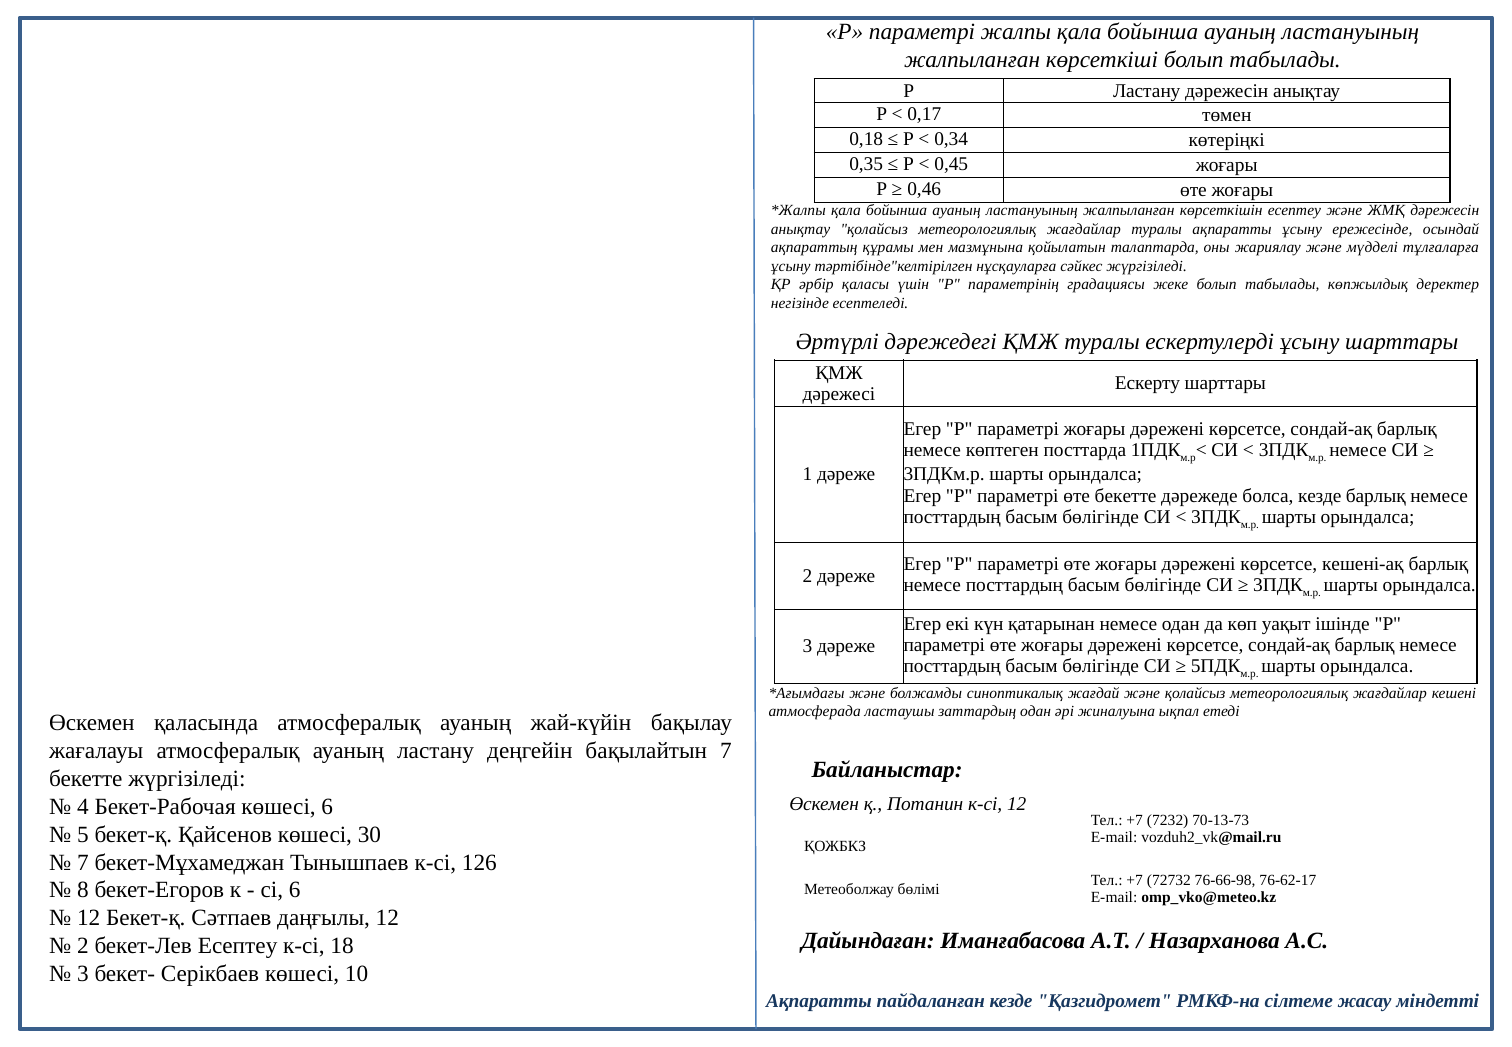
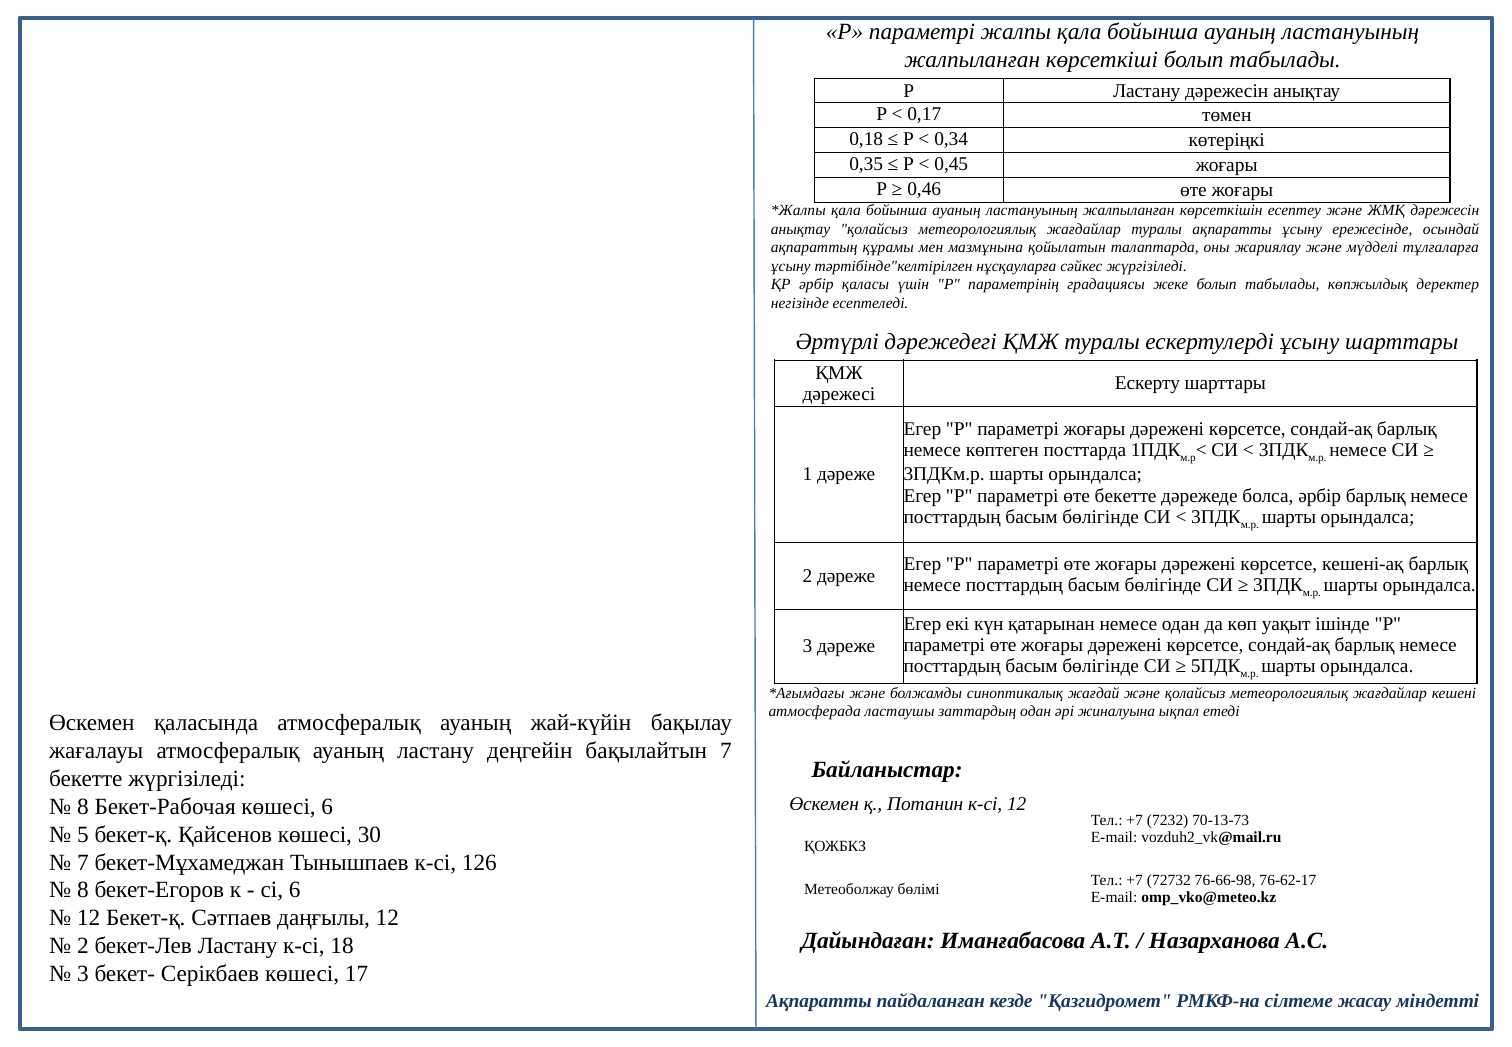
болса кезде: кезде -> әрбір
4 at (83, 806): 4 -> 8
бекет-Лев Есептеу: Есептеу -> Ластану
10: 10 -> 17
